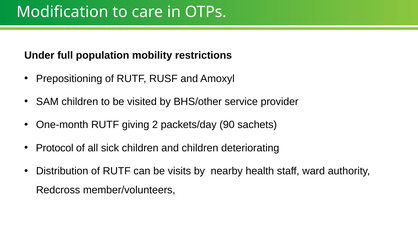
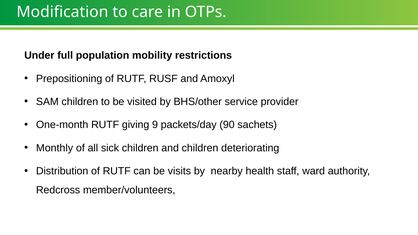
2: 2 -> 9
Protocol: Protocol -> Monthly
